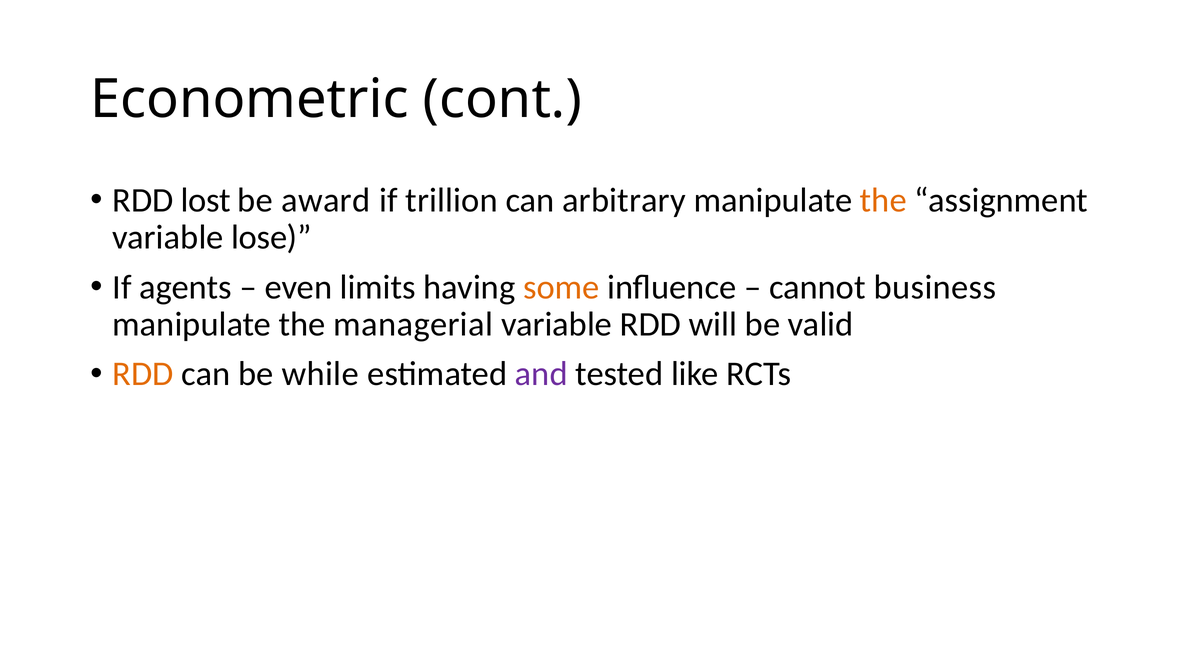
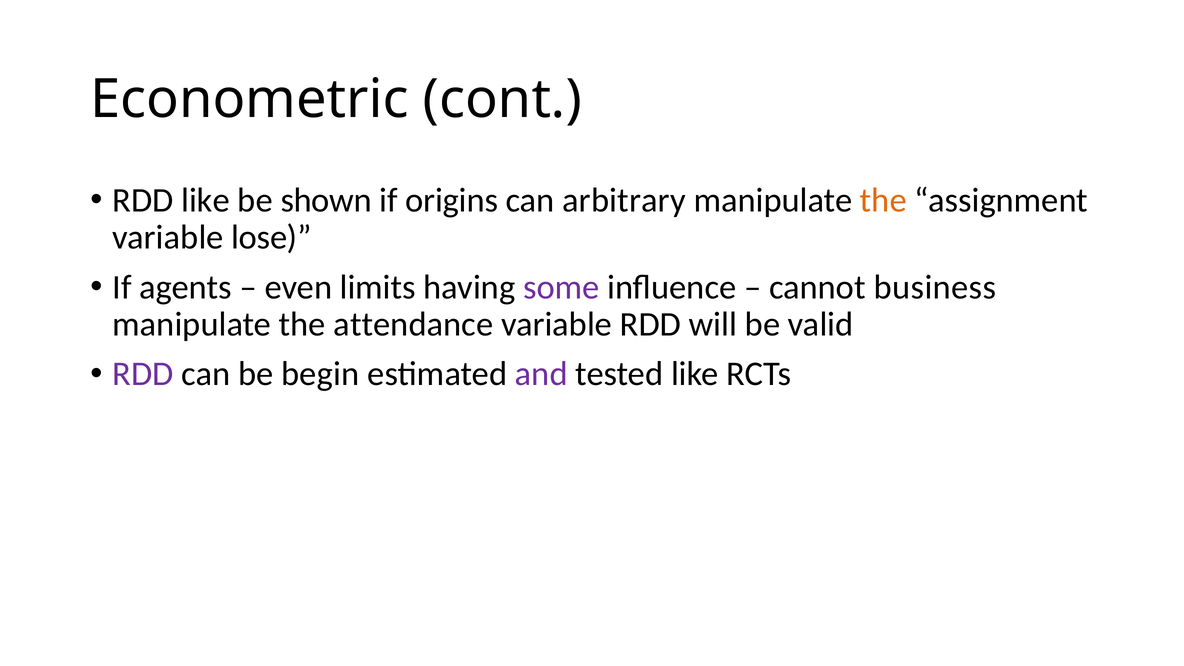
RDD lost: lost -> like
award: award -> shown
trillion: trillion -> origins
some colour: orange -> purple
managerial: managerial -> attendance
RDD at (143, 374) colour: orange -> purple
while: while -> begin
